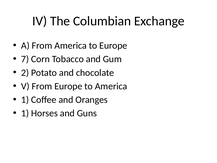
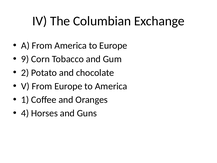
7: 7 -> 9
1 at (25, 113): 1 -> 4
